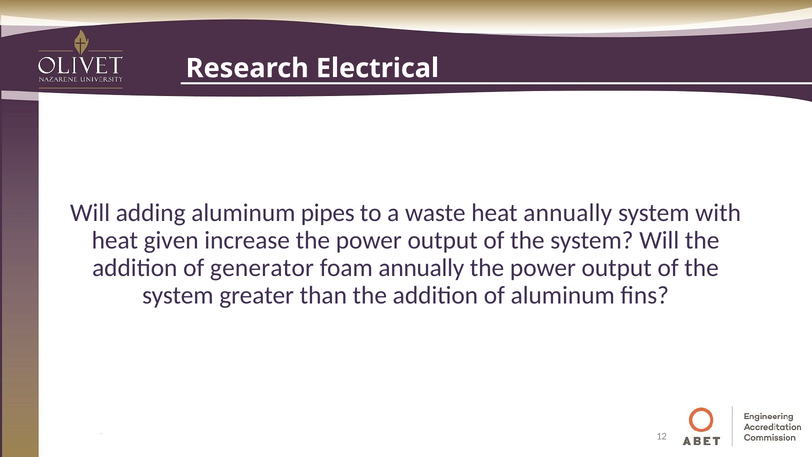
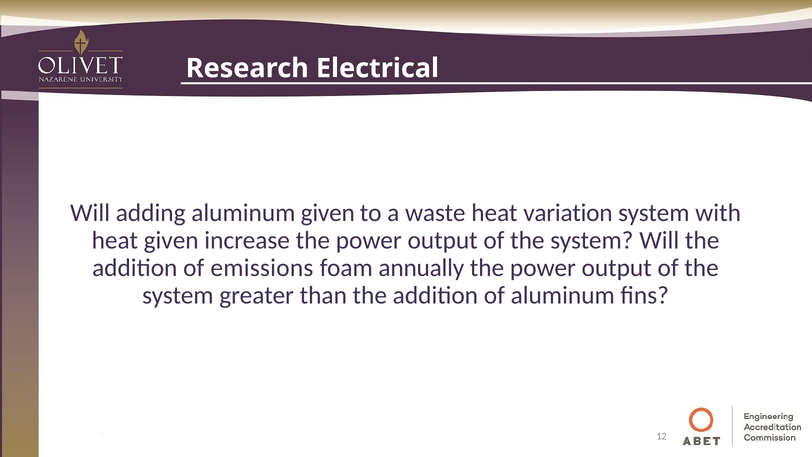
aluminum pipes: pipes -> given
heat annually: annually -> variation
generator: generator -> emissions
